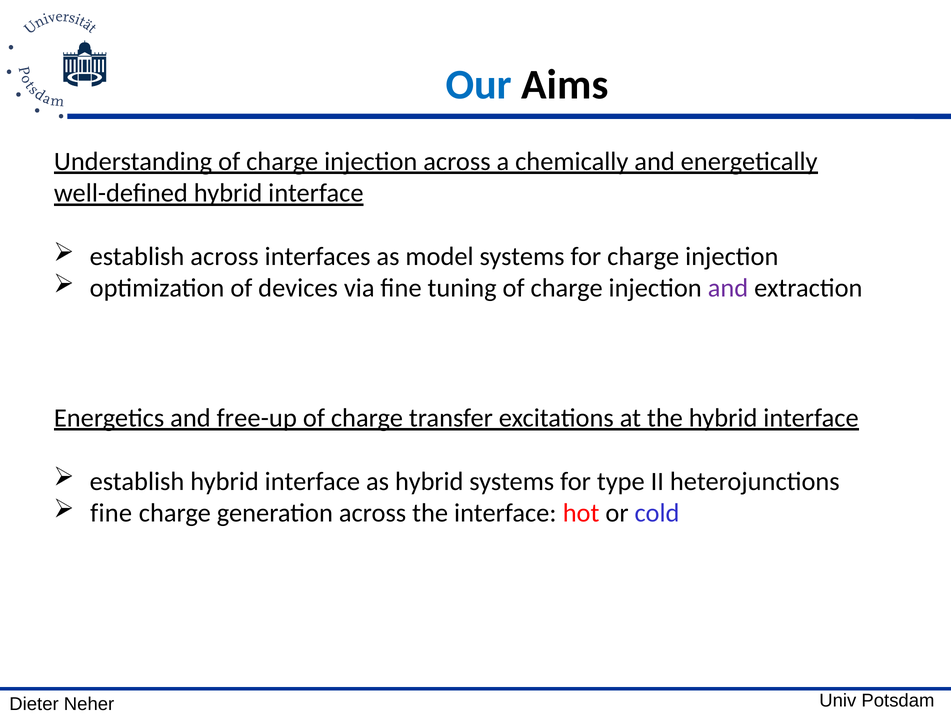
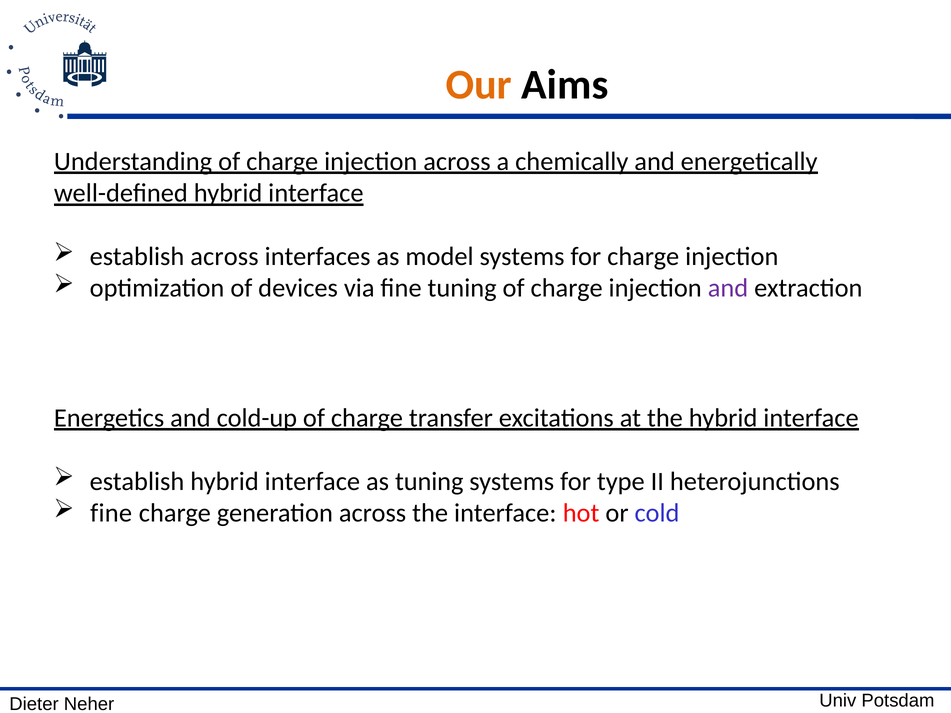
Our colour: blue -> orange
free-up: free-up -> cold-up
as hybrid: hybrid -> tuning
